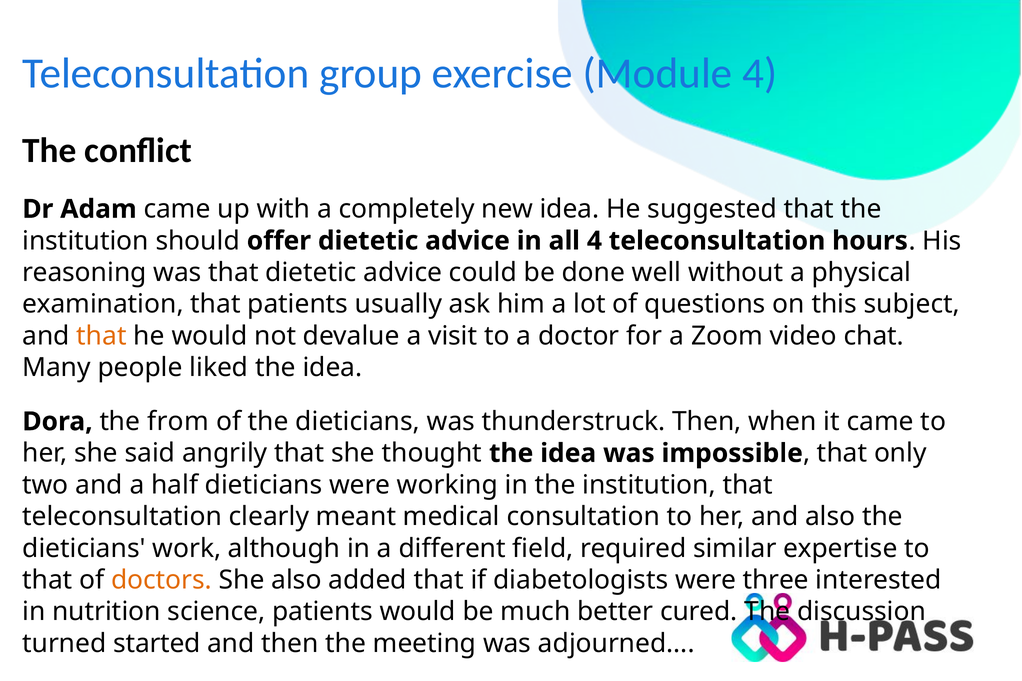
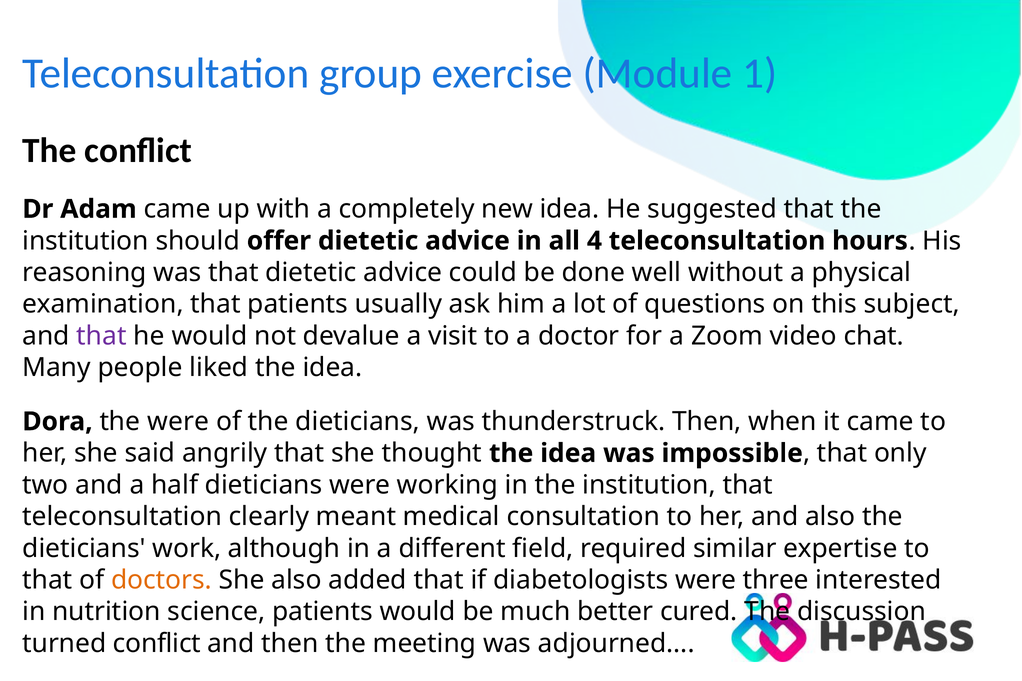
Module 4: 4 -> 1
that at (101, 336) colour: orange -> purple
the from: from -> were
turned started: started -> conflict
